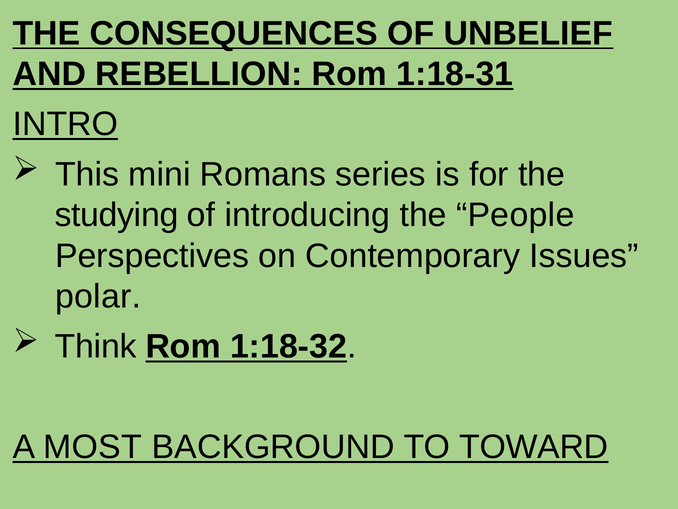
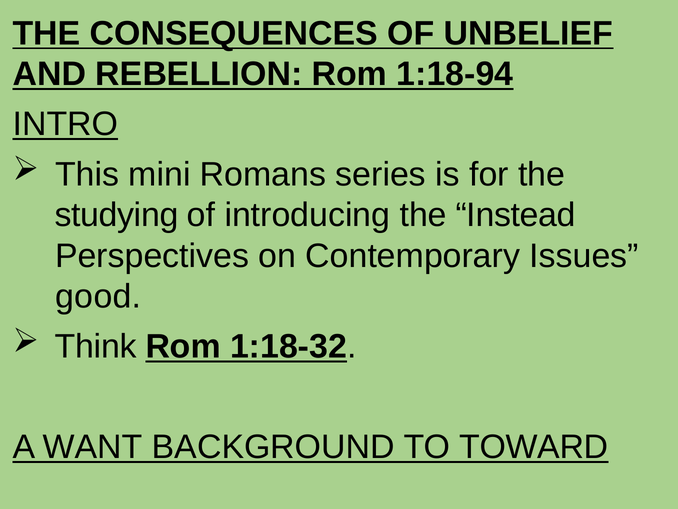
1:18-31: 1:18-31 -> 1:18-94
People: People -> Instead
polar: polar -> good
MOST: MOST -> WANT
